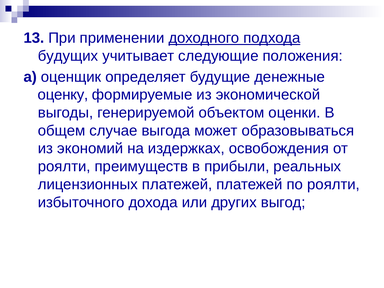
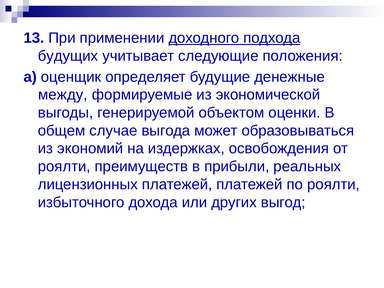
оценку: оценку -> между
